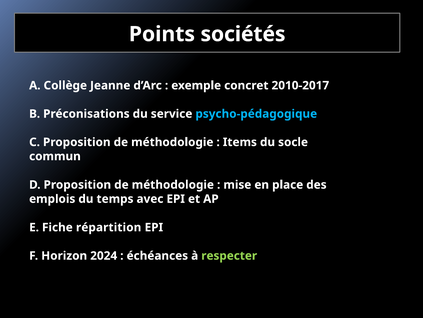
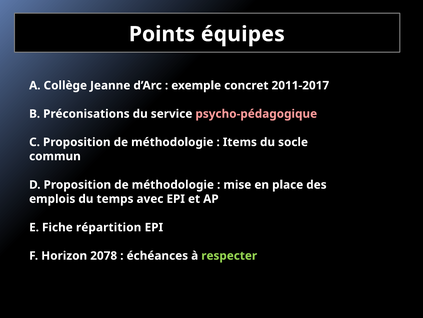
sociétés: sociétés -> équipes
2010-2017: 2010-2017 -> 2011-2017
psycho-pédagogique colour: light blue -> pink
2024: 2024 -> 2078
